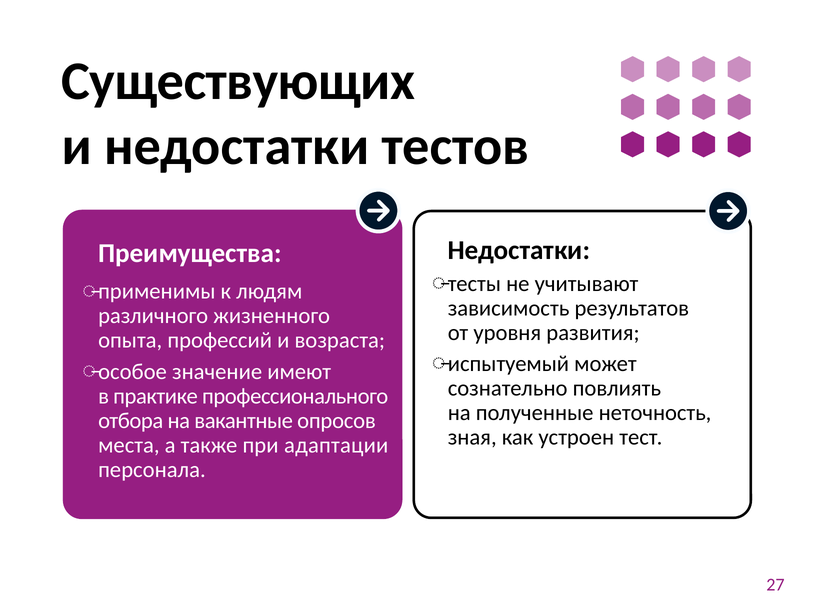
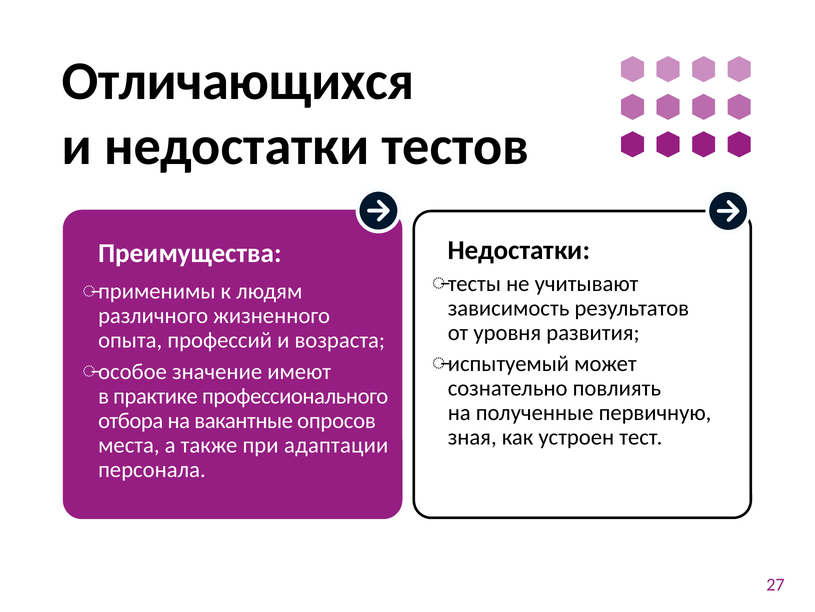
Существующих: Существующих -> Отличающихся
неточность: неточность -> первичную
